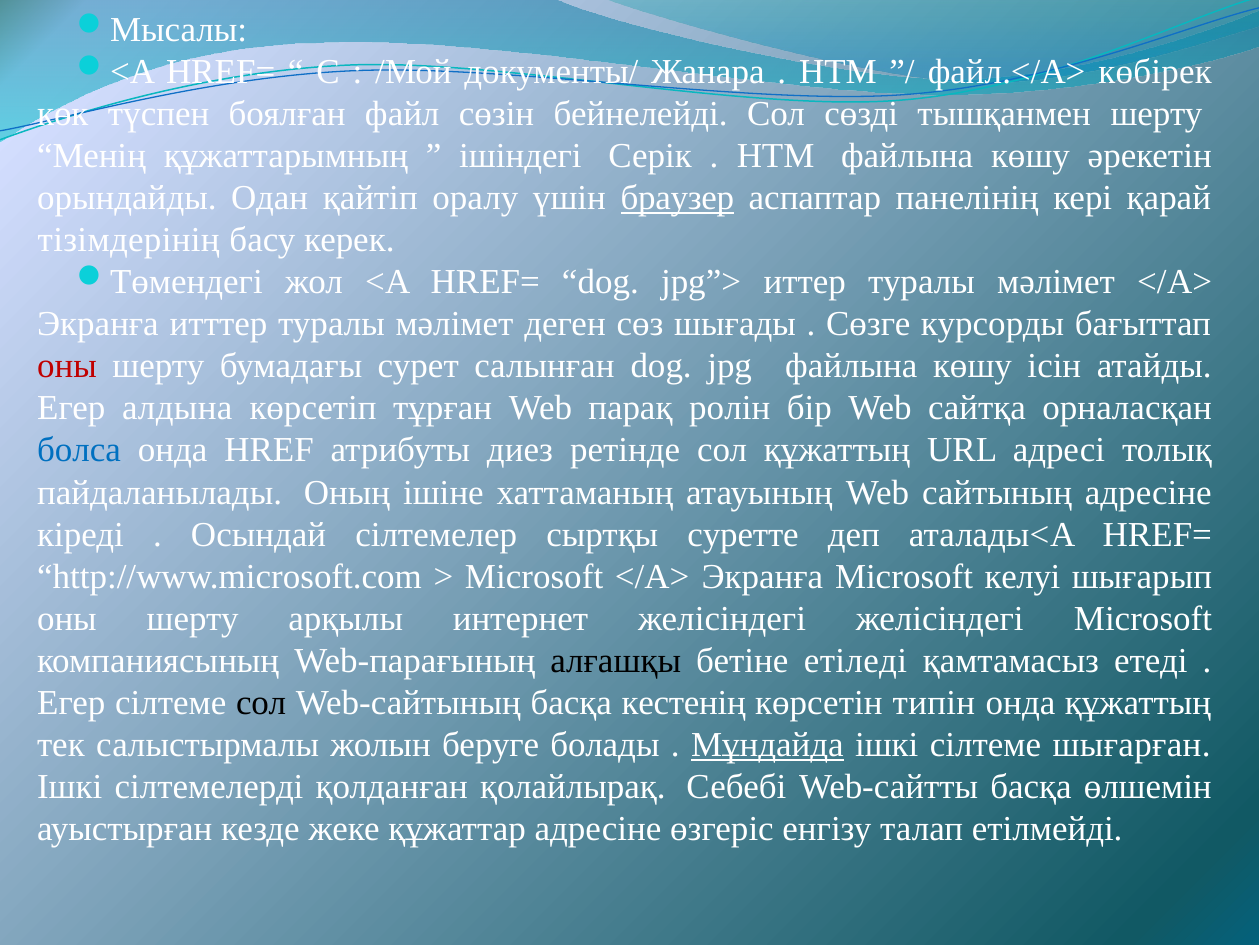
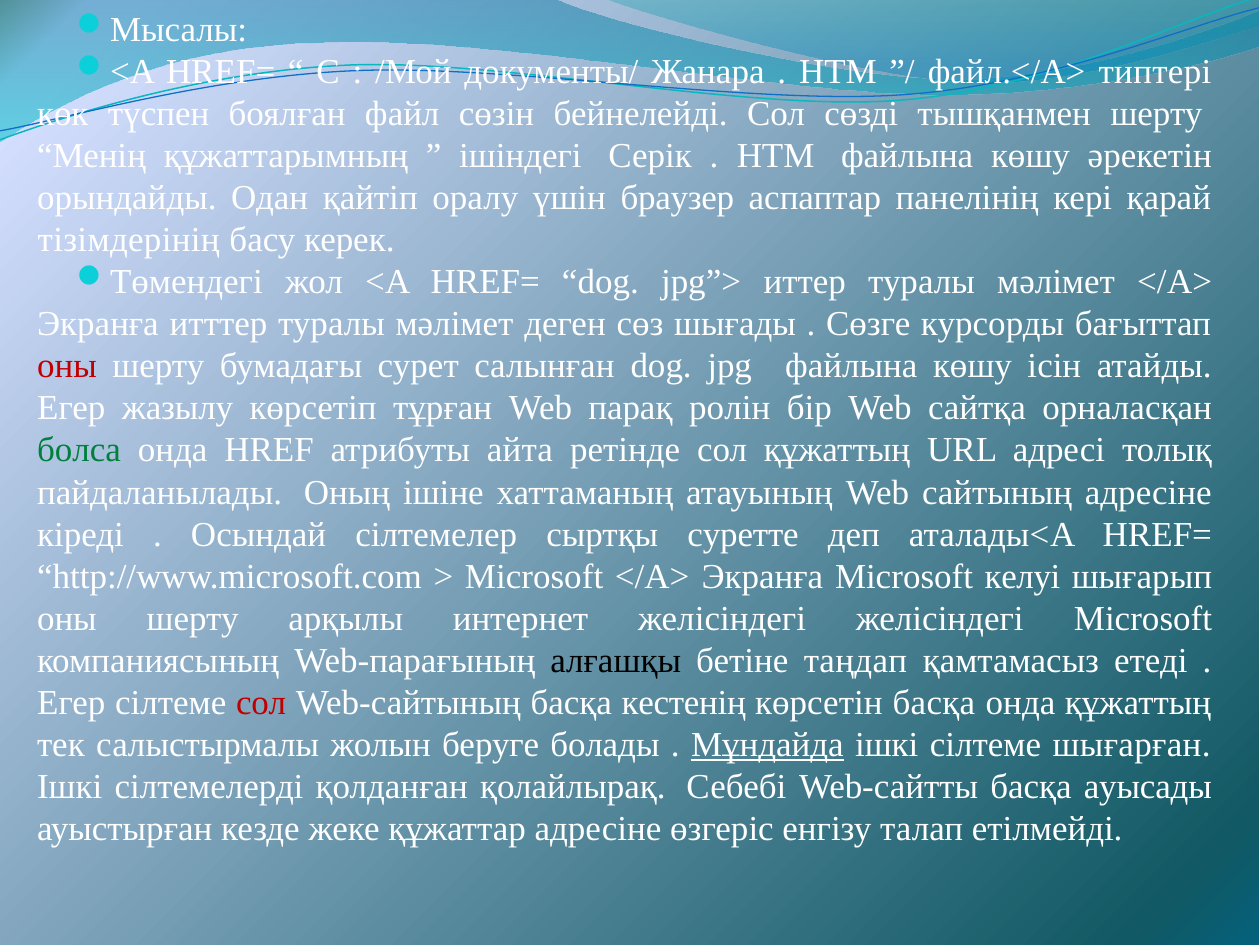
көбірек: көбірек -> типтері
браузер underline: present -> none
алдына: алдына -> жазылу
болса colour: blue -> green
диез: диез -> айта
етіледі: етіледі -> таңдап
сол at (261, 702) colour: black -> red
көрсетін типін: типін -> басқа
өлшемін: өлшемін -> ауысады
